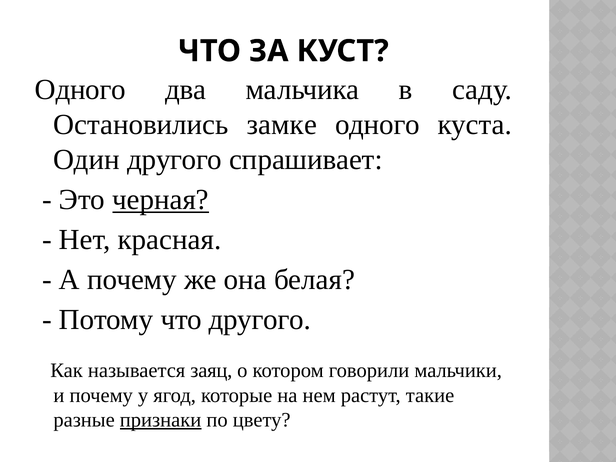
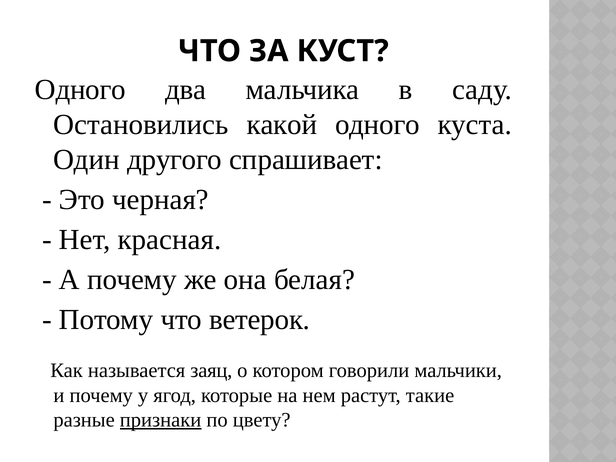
замке: замке -> какой
черная underline: present -> none
что другого: другого -> ветерок
